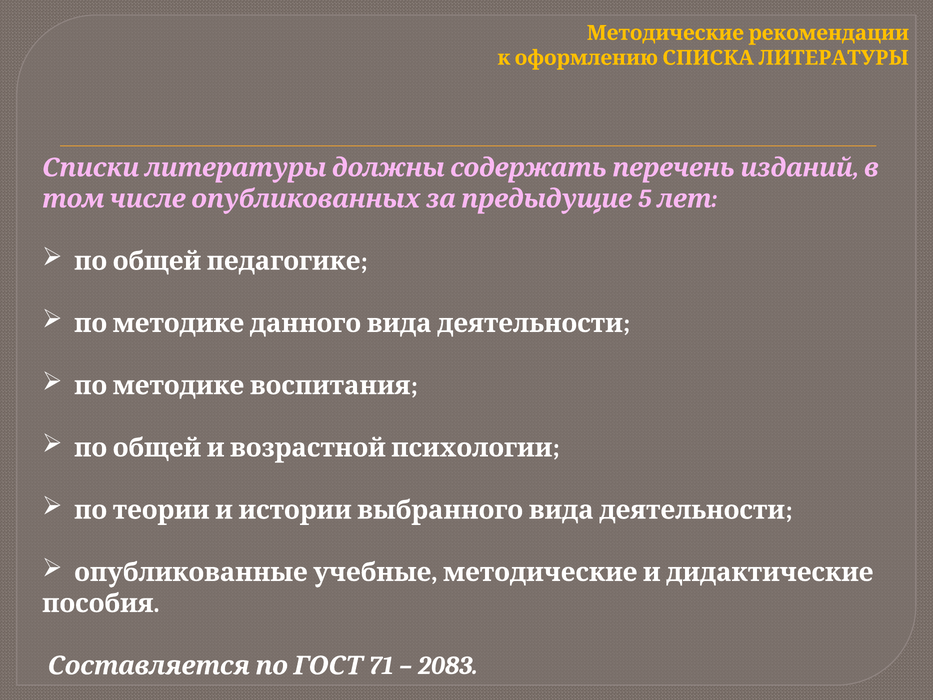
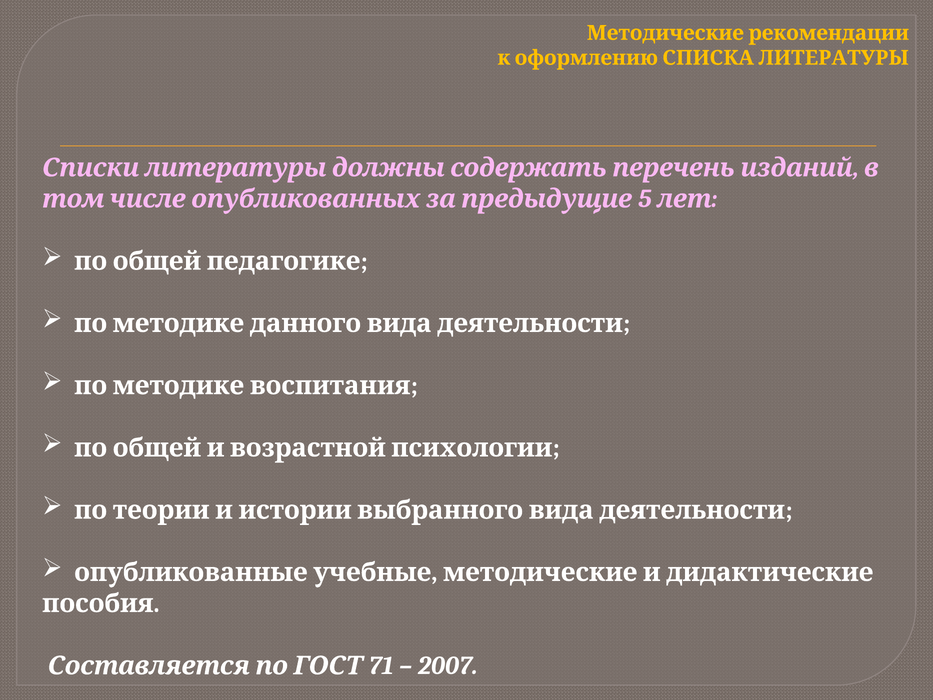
2083: 2083 -> 2007
